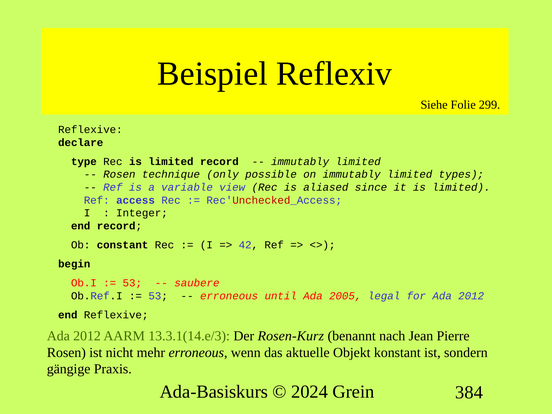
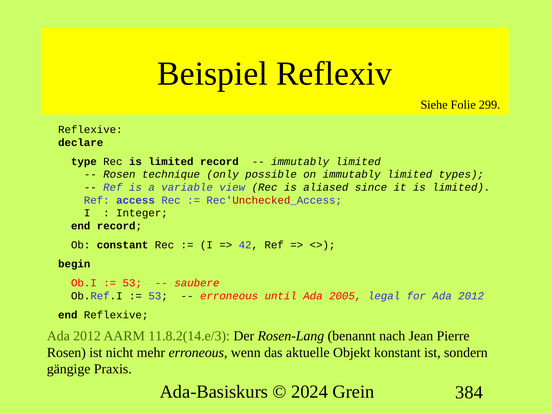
13.3.1(14.e/3: 13.3.1(14.e/3 -> 11.8.2(14.e/3
Rosen-Kurz: Rosen-Kurz -> Rosen-Lang
